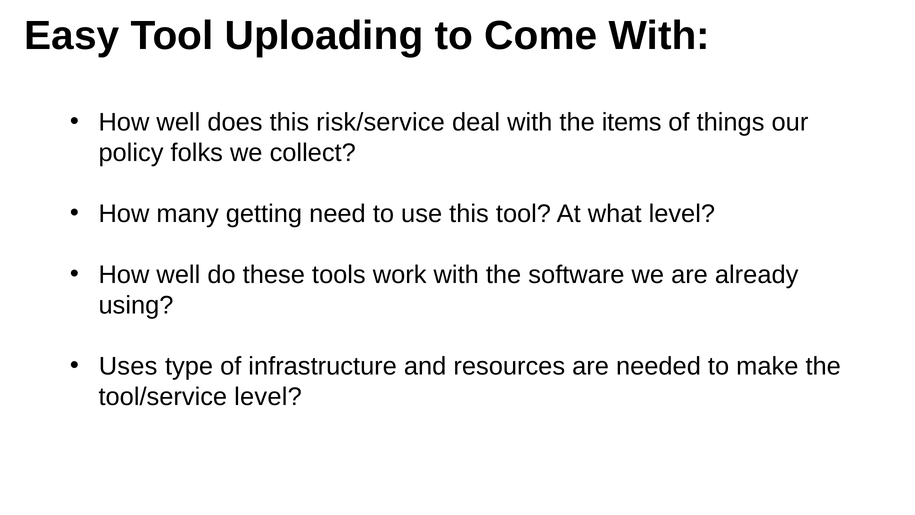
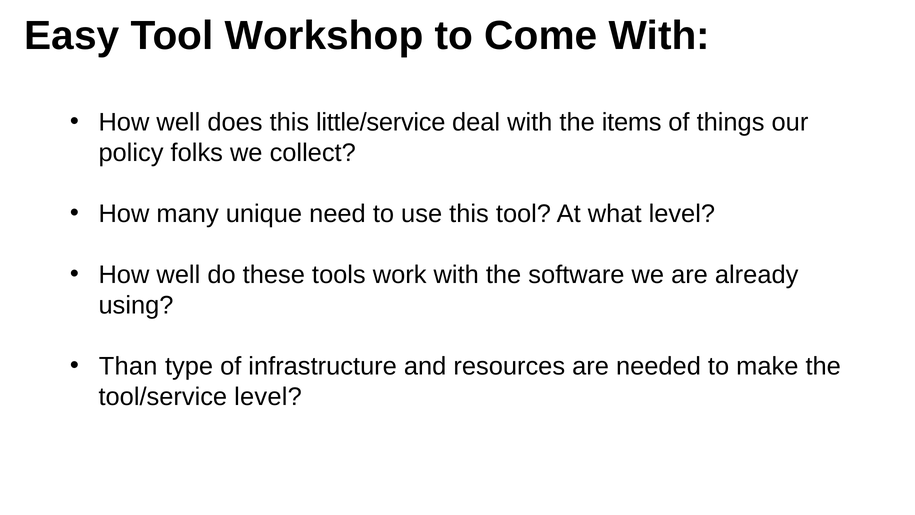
Uploading: Uploading -> Workshop
risk/service: risk/service -> little/service
getting: getting -> unique
Uses: Uses -> Than
